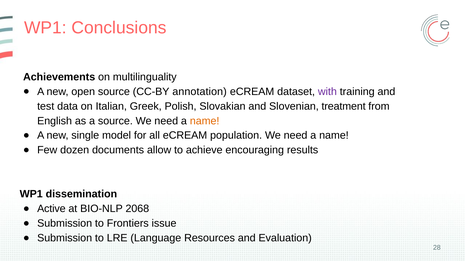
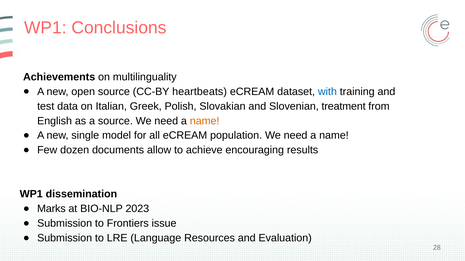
annotation: annotation -> heartbeats
with colour: purple -> blue
Active: Active -> Marks
2068: 2068 -> 2023
